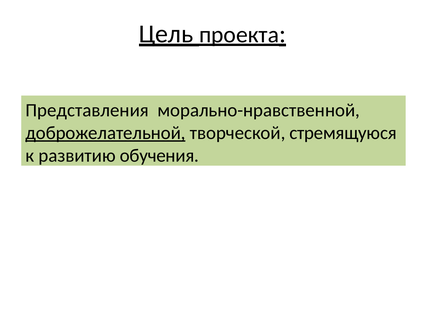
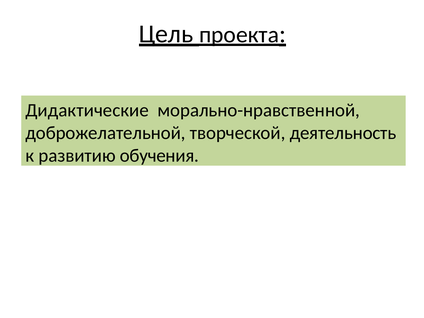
Представления: Представления -> Дидактические
доброжелательной underline: present -> none
стремящуюся: стремящуюся -> деятельность
